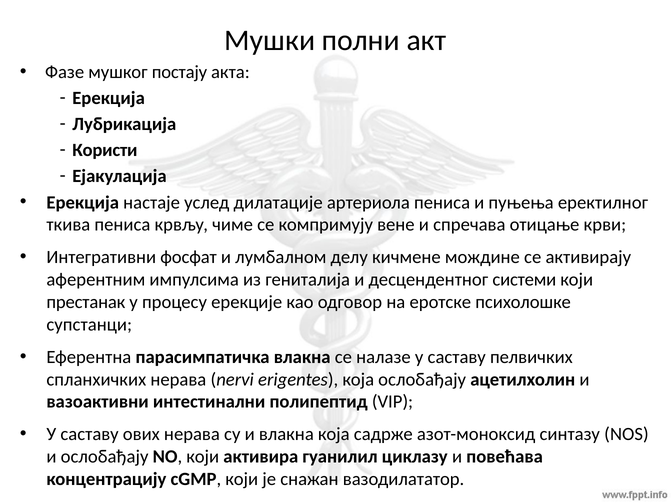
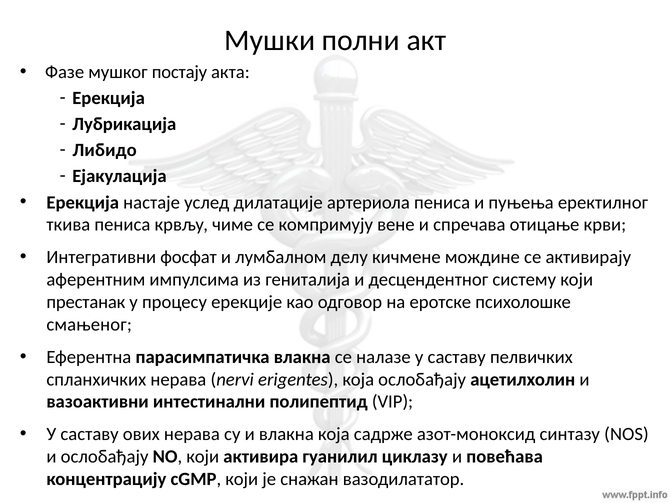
Користи: Користи -> Либидо
системи: системи -> систему
супстанци: супстанци -> смањеног
